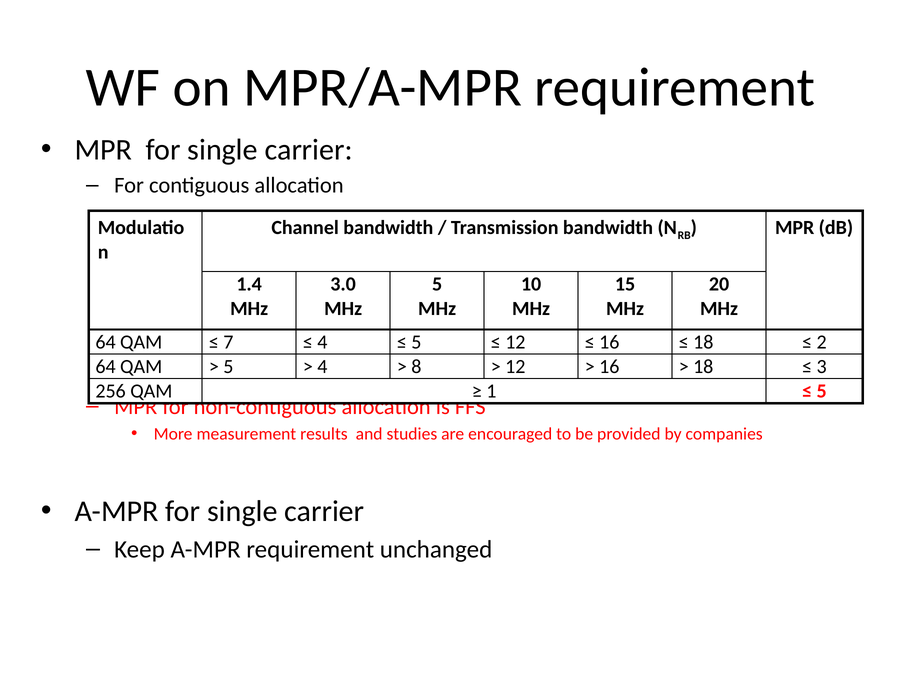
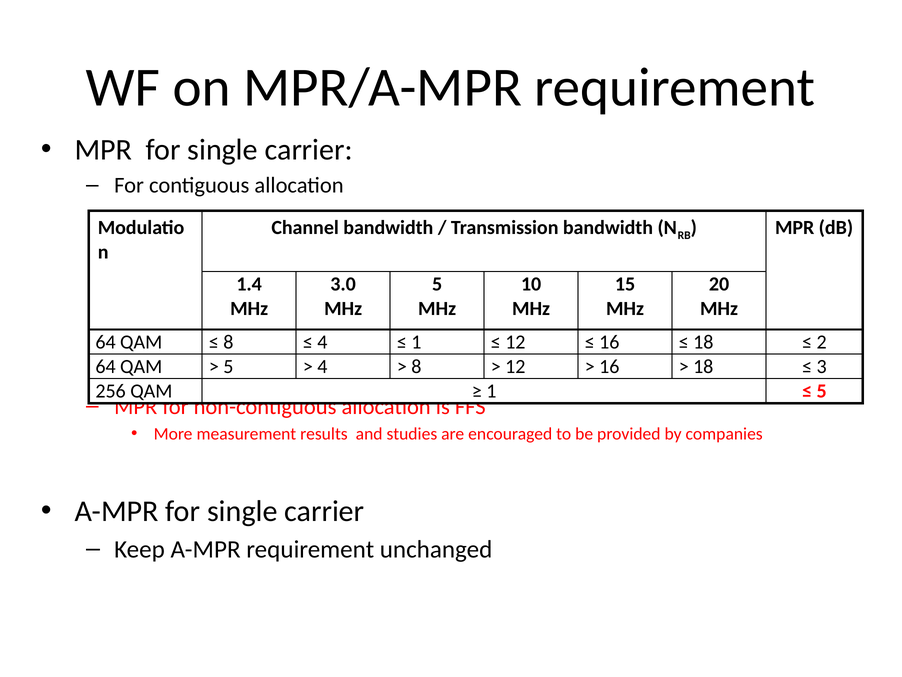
7 at (228, 342): 7 -> 8
5 at (416, 342): 5 -> 1
